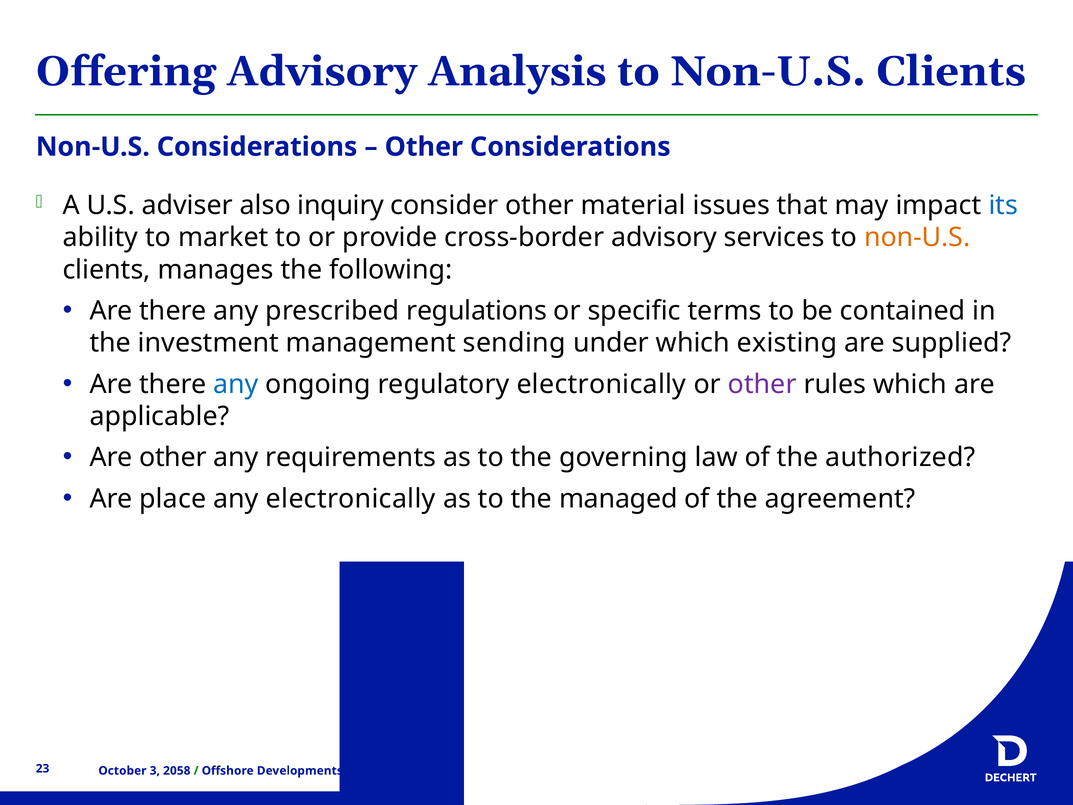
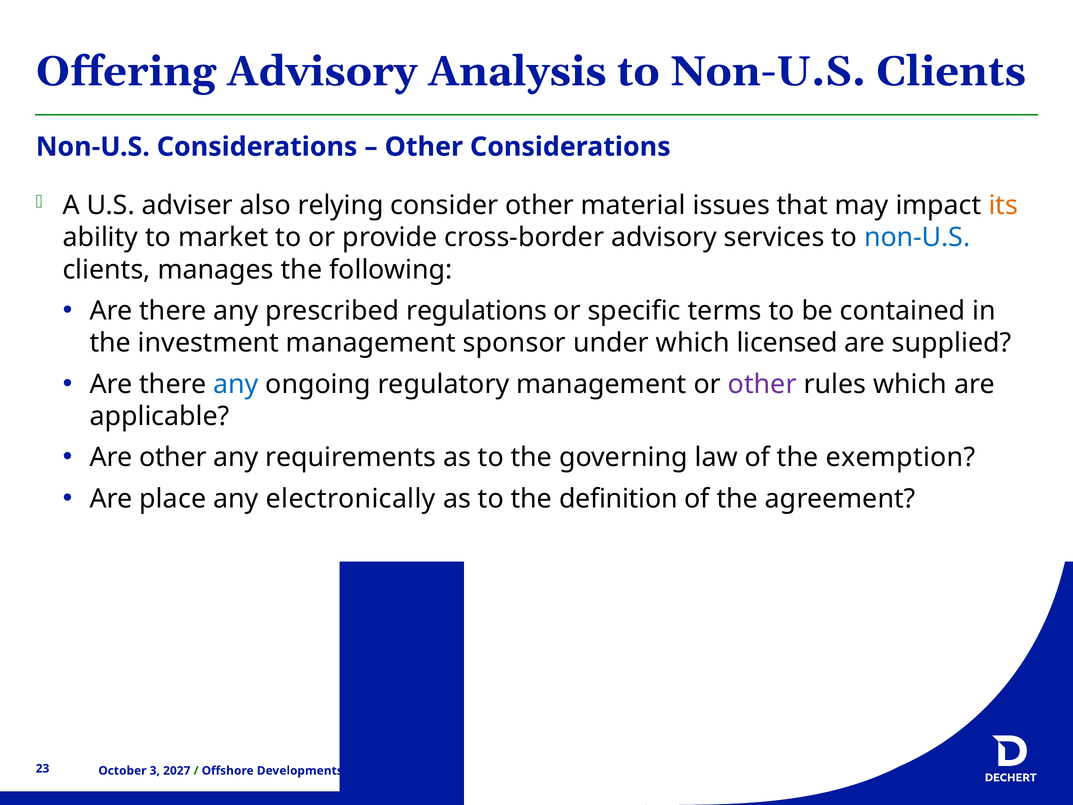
inquiry: inquiry -> relying
its colour: blue -> orange
non-U.S at (917, 237) colour: orange -> blue
sending: sending -> sponsor
existing: existing -> licensed
regulatory electronically: electronically -> management
authorized: authorized -> exemption
managed: managed -> definition
2058: 2058 -> 2027
